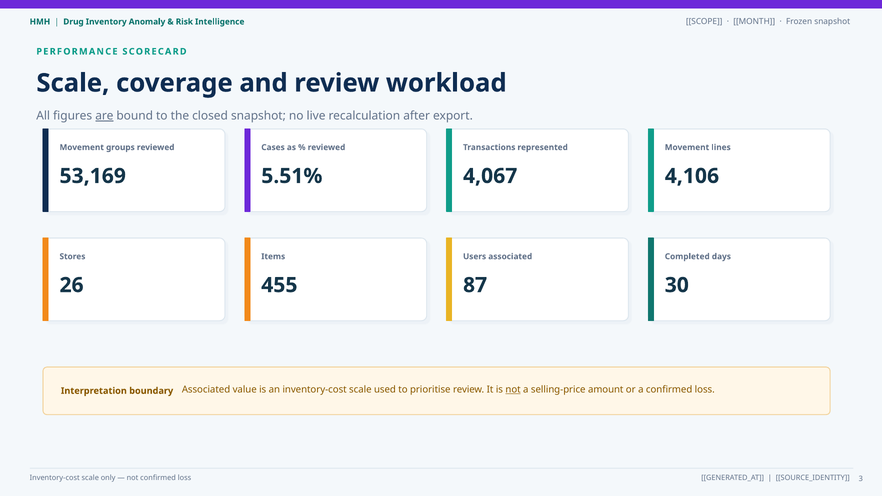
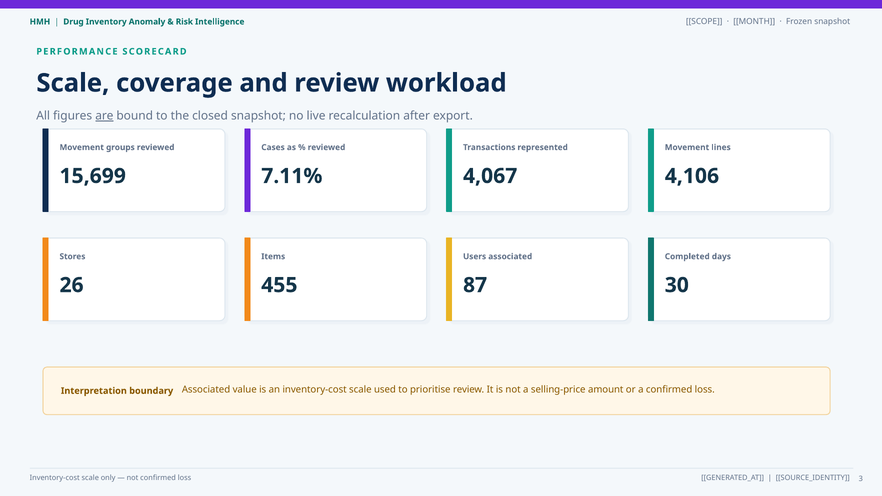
53,169: 53,169 -> 15,699
5.51%: 5.51% -> 7.11%
not at (513, 390) underline: present -> none
